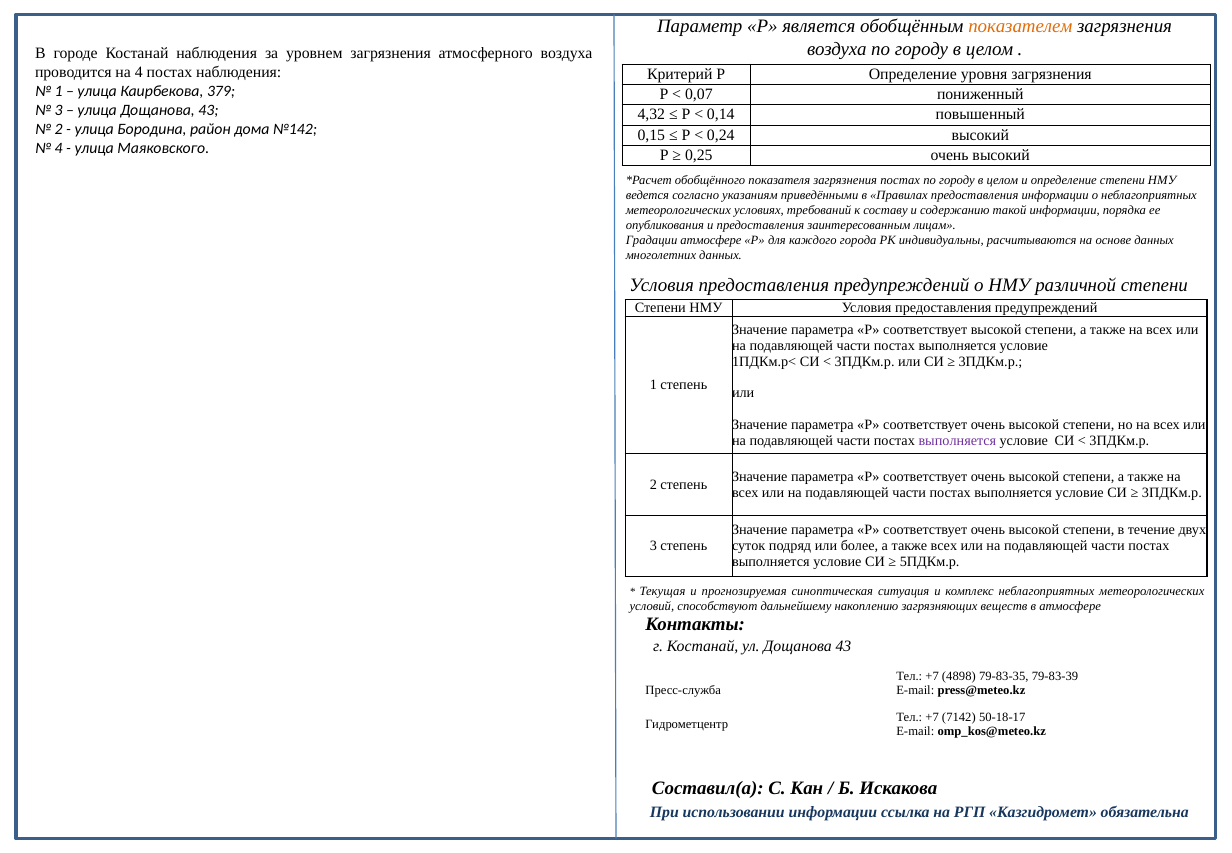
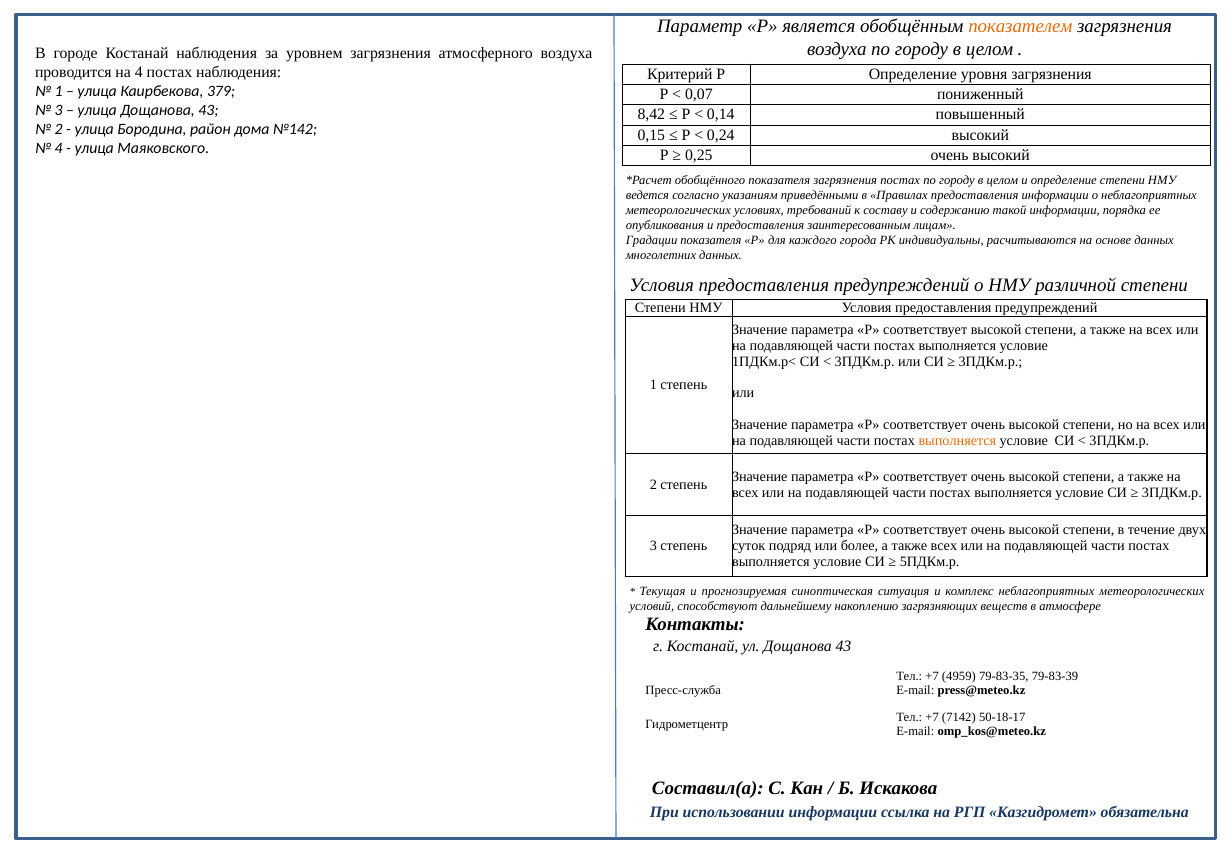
4,32: 4,32 -> 8,42
Градации атмосфере: атмосфере -> показателя
выполняется at (957, 440) colour: purple -> orange
4898: 4898 -> 4959
